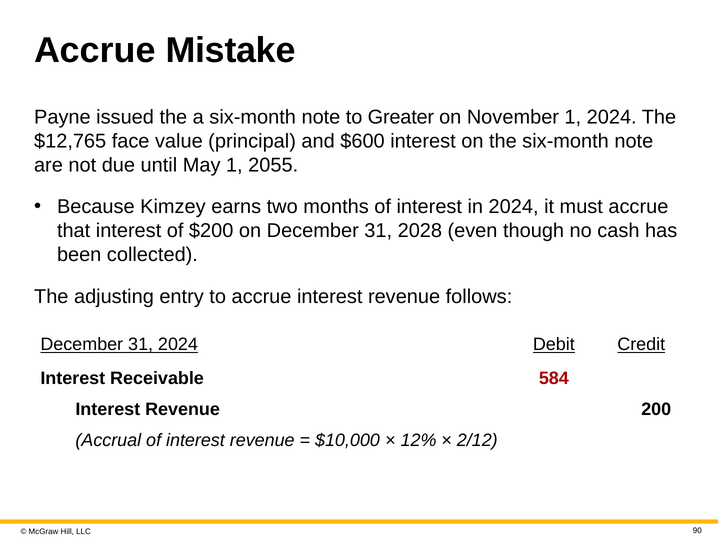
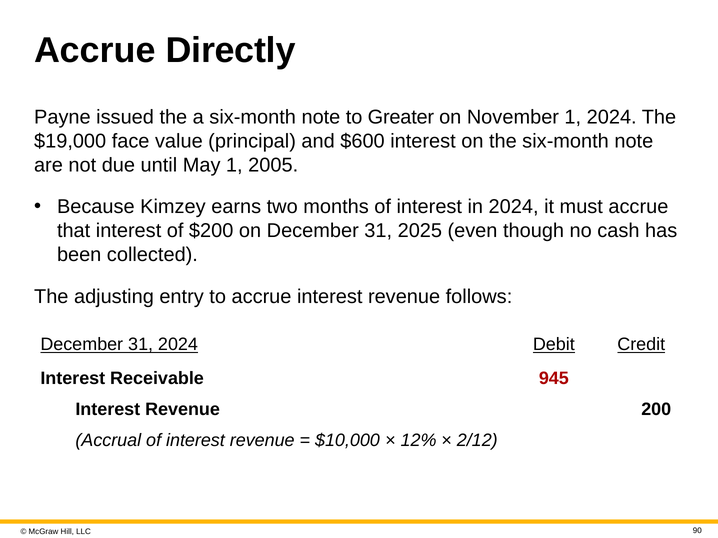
Mistake: Mistake -> Directly
$12,765: $12,765 -> $19,000
2055: 2055 -> 2005
2028: 2028 -> 2025
584: 584 -> 945
